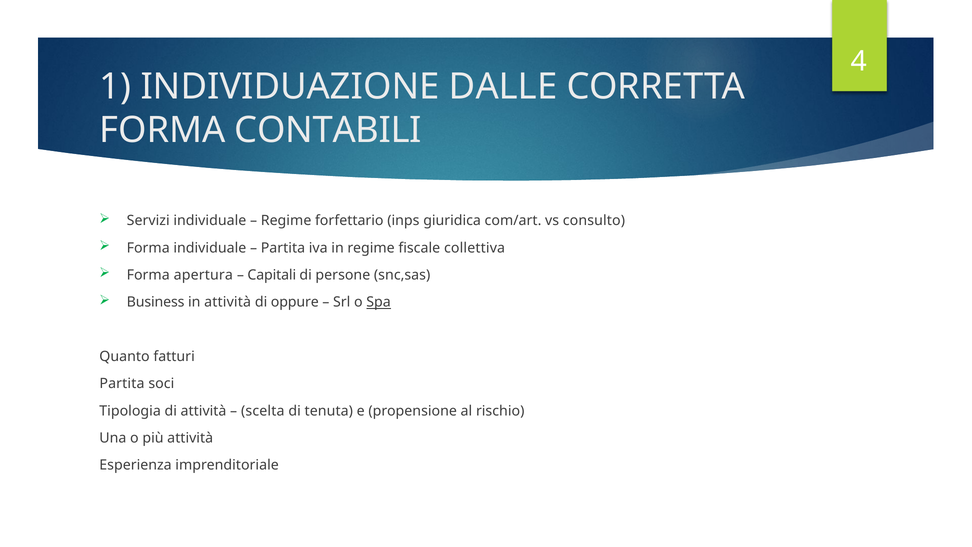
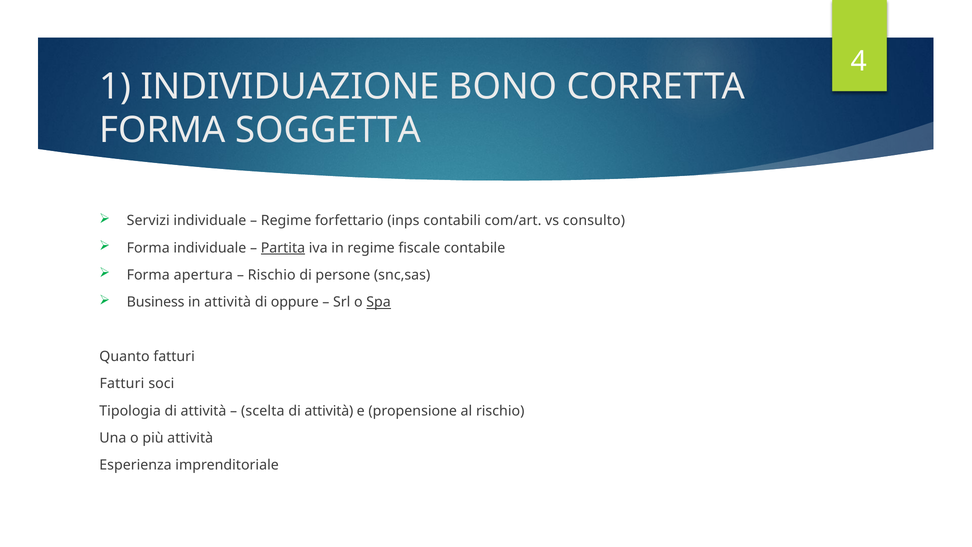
DALLE: DALLE -> BONO
CONTABILI: CONTABILI -> SOGGETTA
giuridica: giuridica -> contabili
Partita at (283, 248) underline: none -> present
collettiva: collettiva -> contabile
Capitali at (272, 275): Capitali -> Rischio
Partita at (122, 384): Partita -> Fatturi
tenuta at (329, 411): tenuta -> attività
